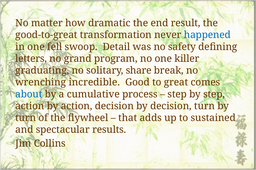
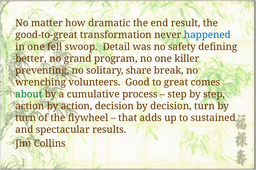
letters: letters -> better
graduating: graduating -> preventing
incredible: incredible -> volunteers
about colour: blue -> green
